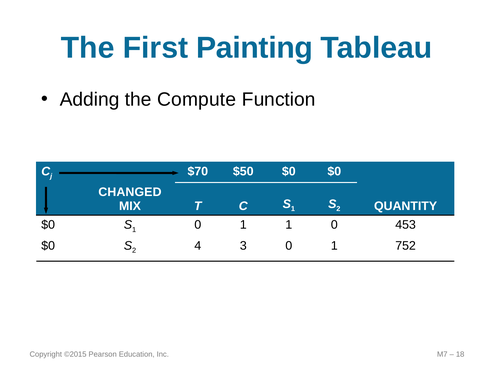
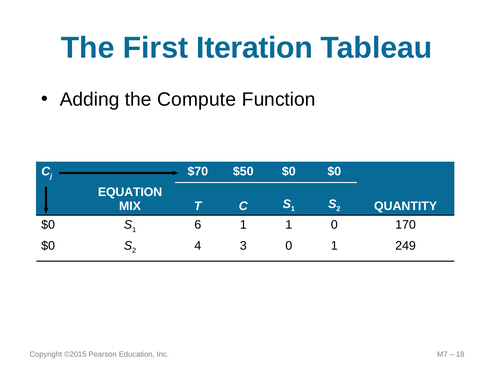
Painting: Painting -> Iteration
CHANGED: CHANGED -> EQUATION
0 at (198, 225): 0 -> 6
453: 453 -> 170
752: 752 -> 249
